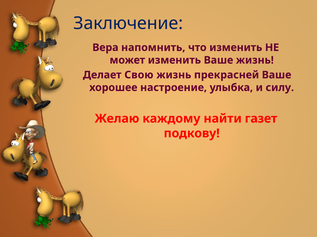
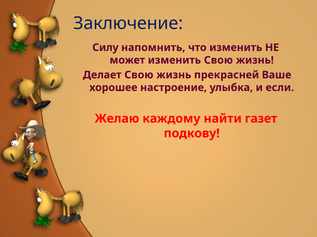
Вера: Вера -> Силу
изменить Ваше: Ваше -> Свою
силу: силу -> если
